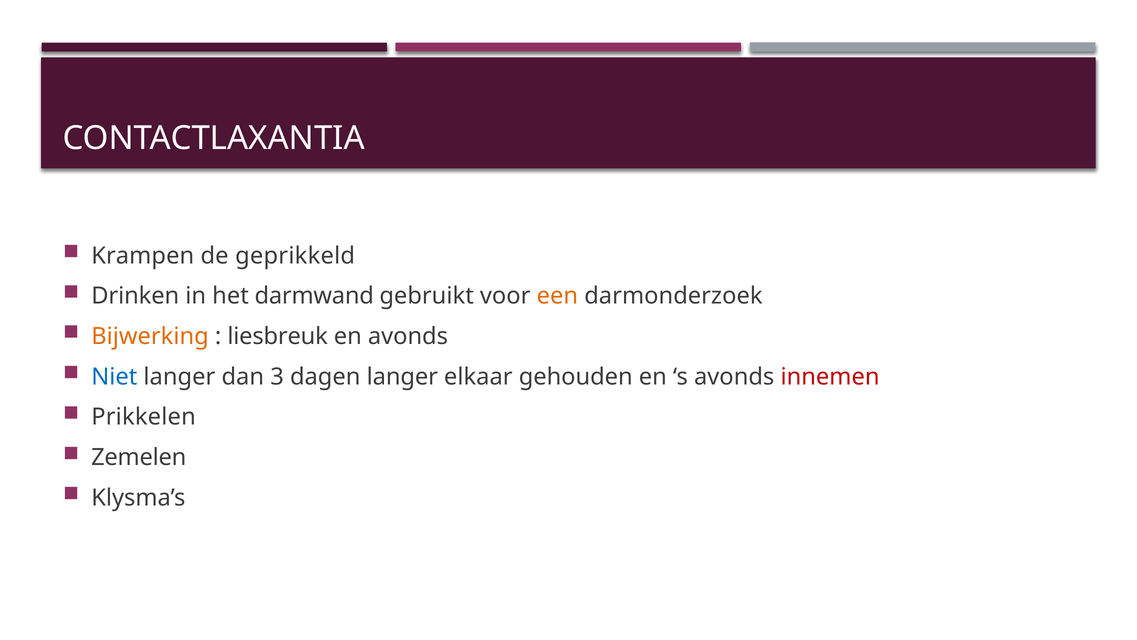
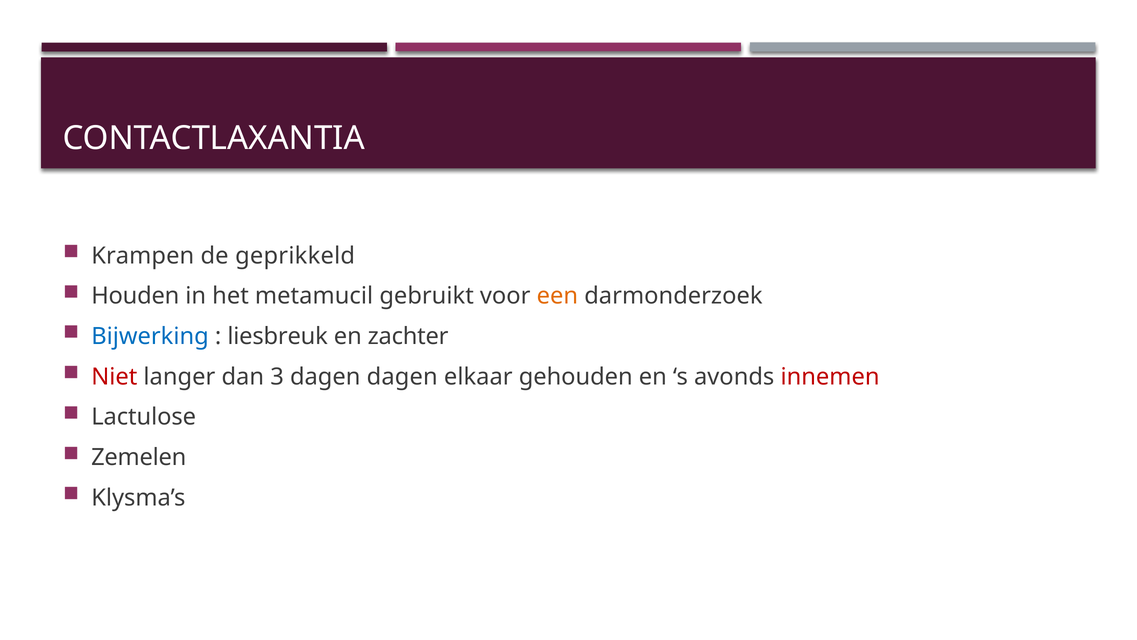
Drinken: Drinken -> Houden
darmwand: darmwand -> metamucil
Bijwerking colour: orange -> blue
en avonds: avonds -> zachter
Niet colour: blue -> red
dagen langer: langer -> dagen
Prikkelen: Prikkelen -> Lactulose
